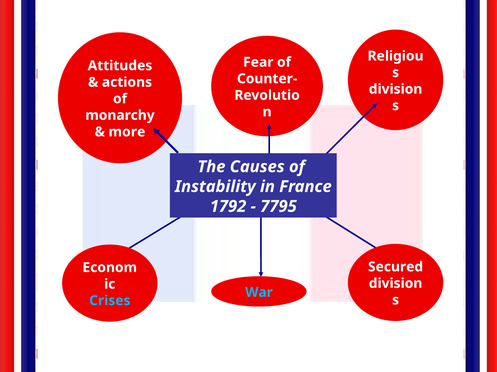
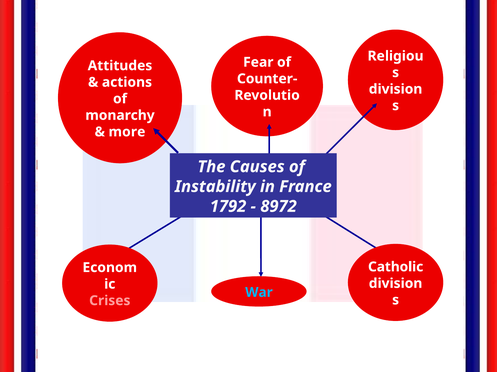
7795: 7795 -> 8972
Secured: Secured -> Catholic
Crises colour: light blue -> pink
